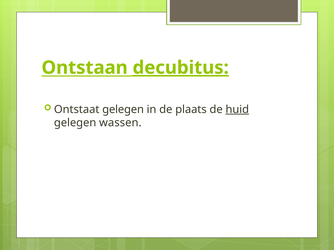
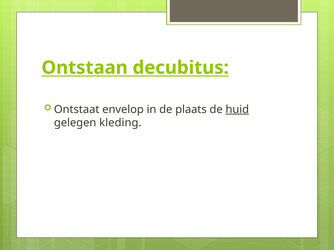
decubitus underline: present -> none
Ontstaat gelegen: gelegen -> envelop
wassen: wassen -> kleding
